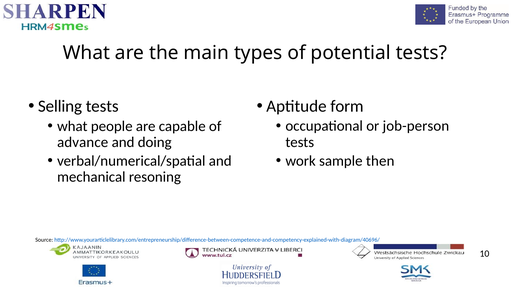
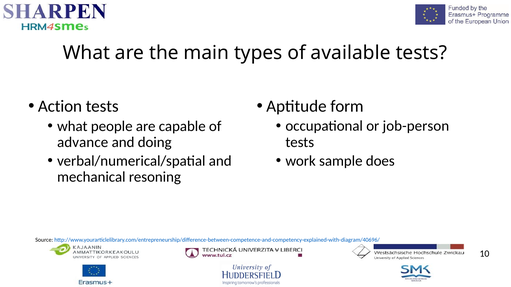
potential: potential -> available
Selling: Selling -> Action
then: then -> does
